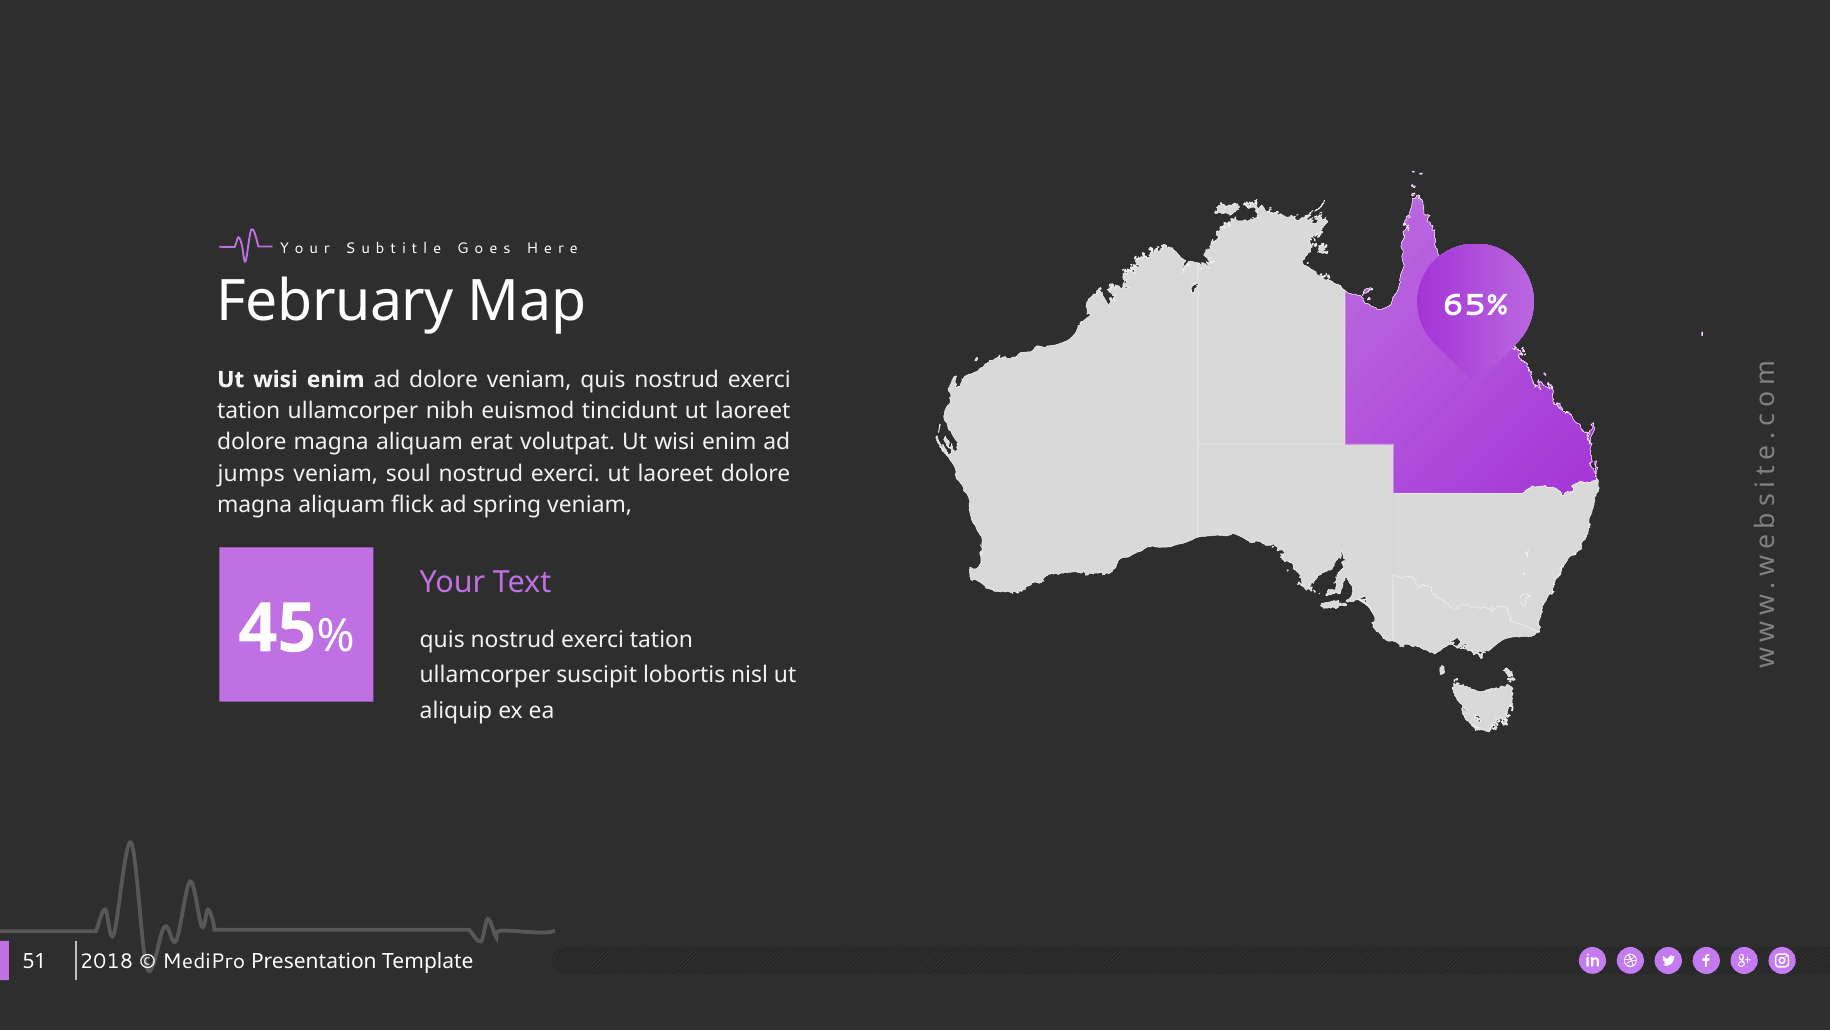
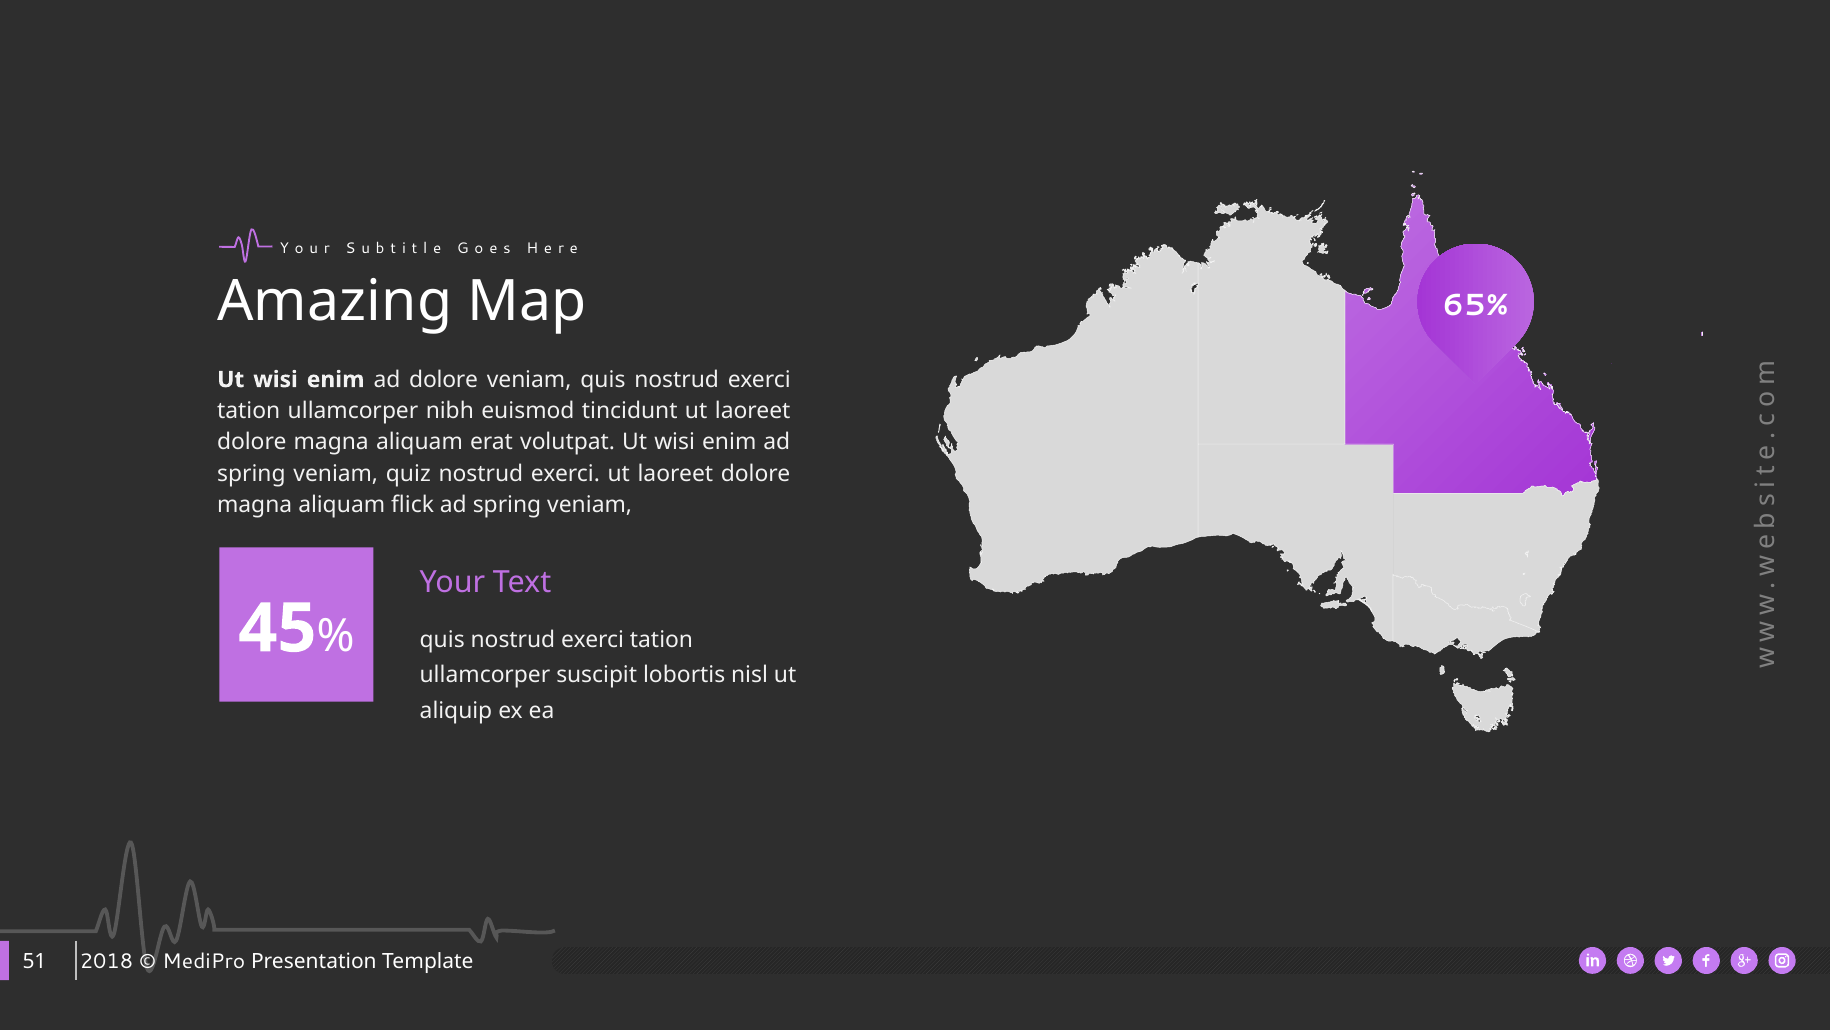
February: February -> Amazing
jumps at (251, 473): jumps -> spring
soul: soul -> quiz
